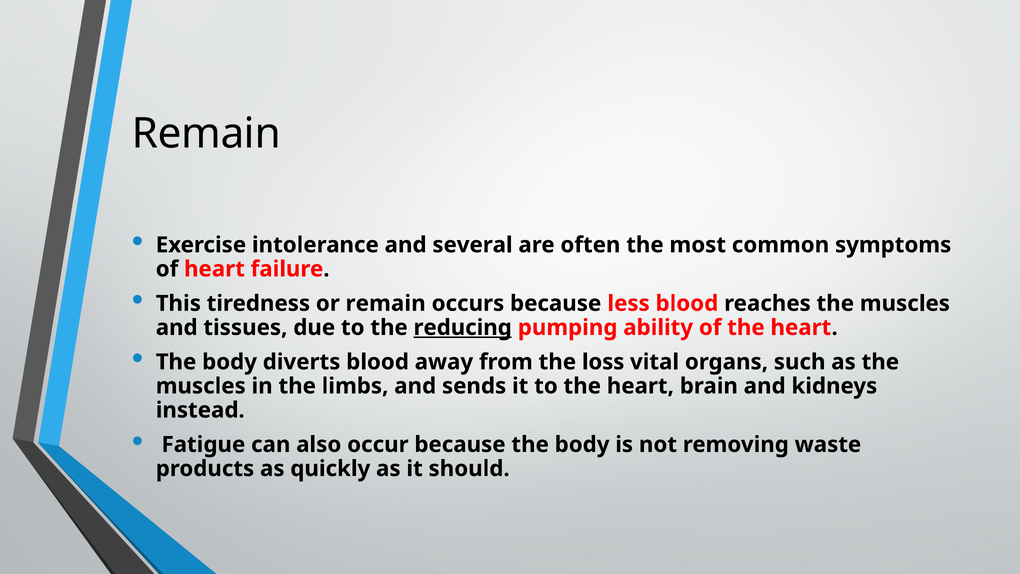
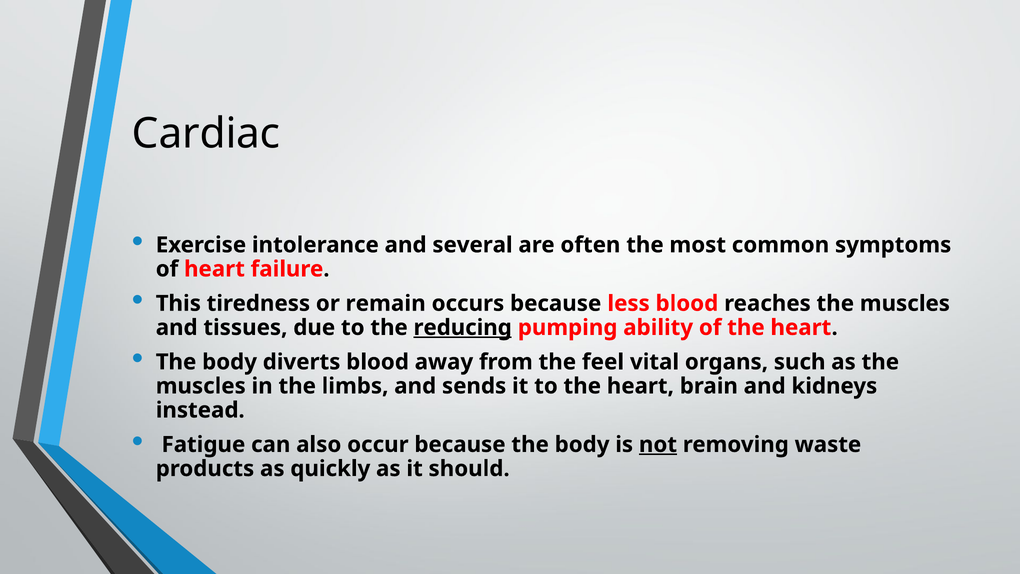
Remain at (206, 134): Remain -> Cardiac
loss: loss -> feel
not underline: none -> present
